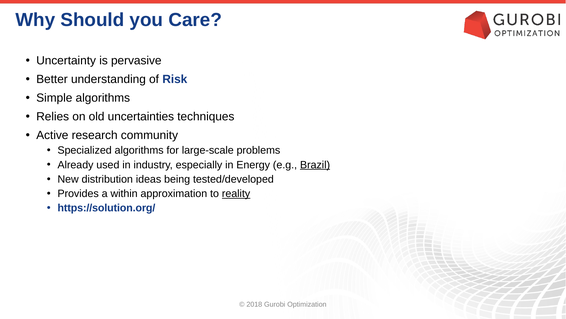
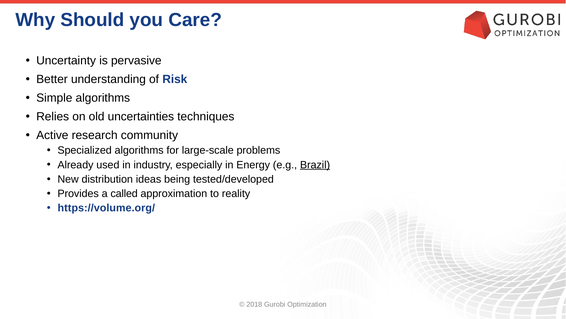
within: within -> called
reality underline: present -> none
https://solution.org/: https://solution.org/ -> https://volume.org/
